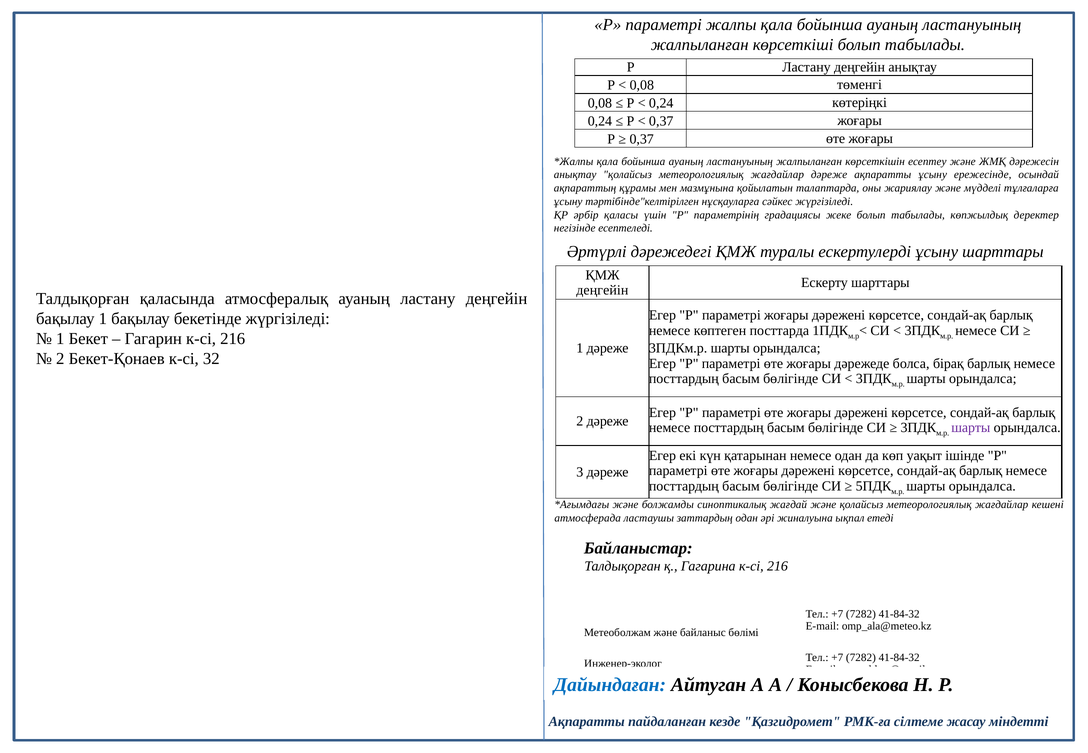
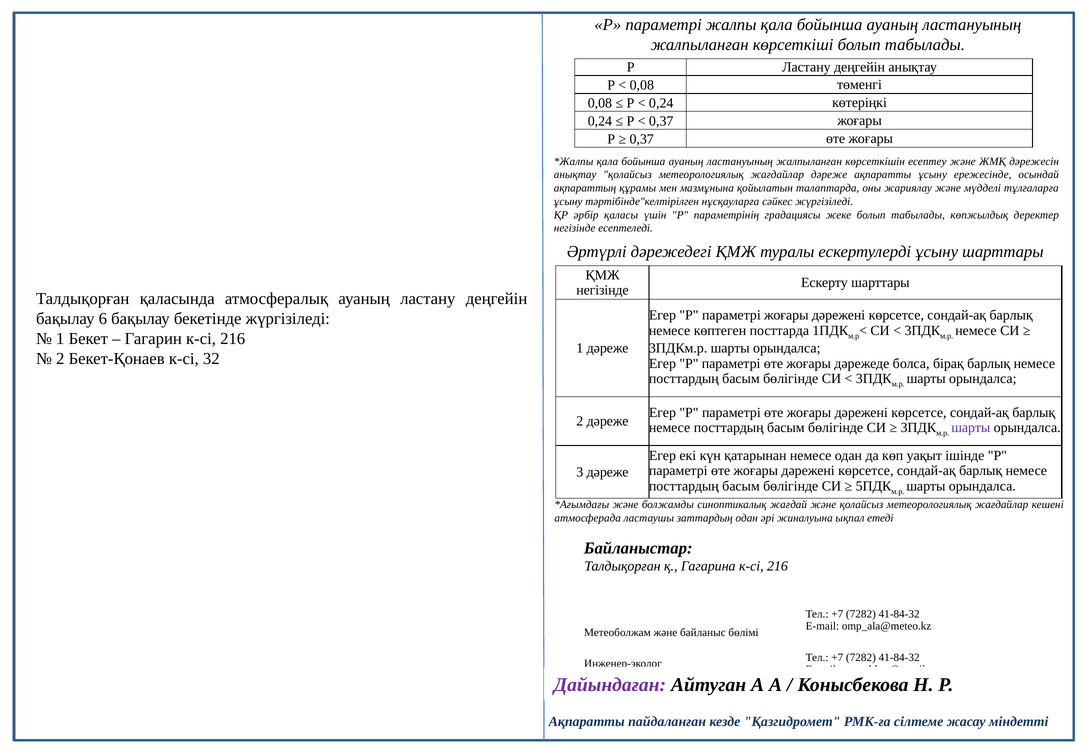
деңгейін at (602, 290): деңгейін -> негізінде
бақылау 1: 1 -> 6
Дайындаған colour: blue -> purple
